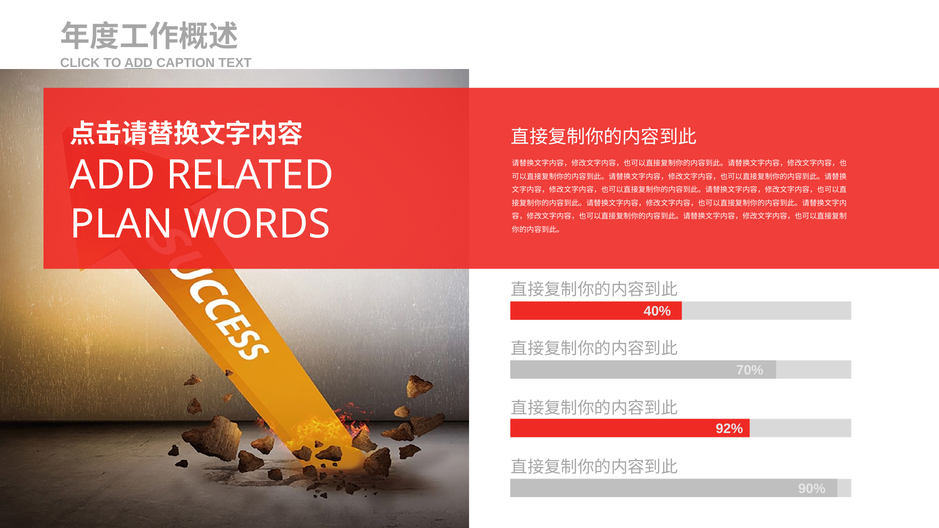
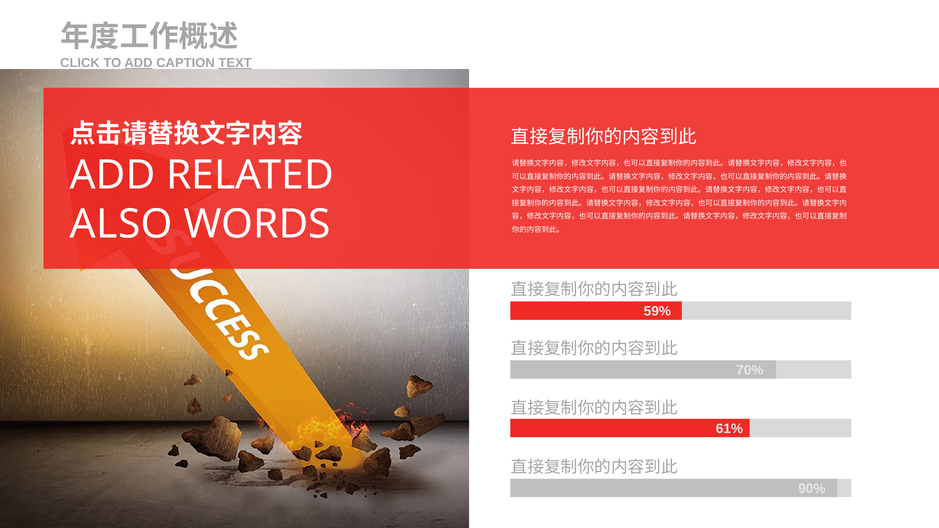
TEXT underline: none -> present
PLAN: PLAN -> ALSO
40%: 40% -> 59%
92%: 92% -> 61%
